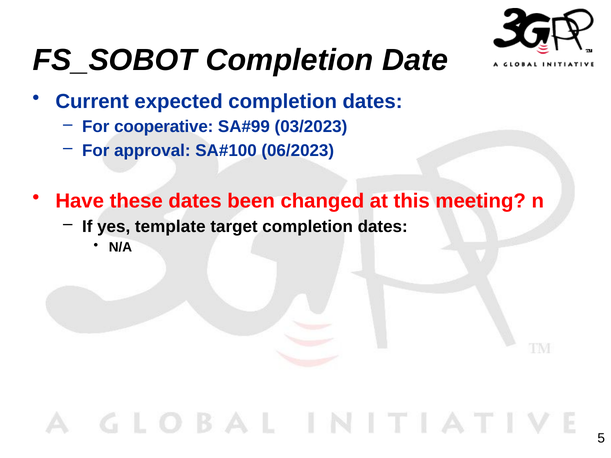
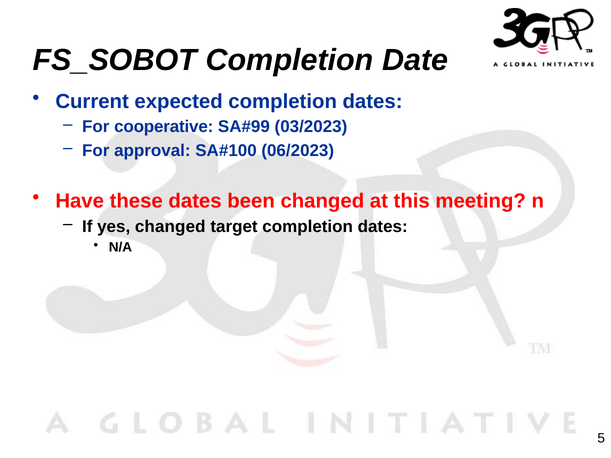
yes template: template -> changed
